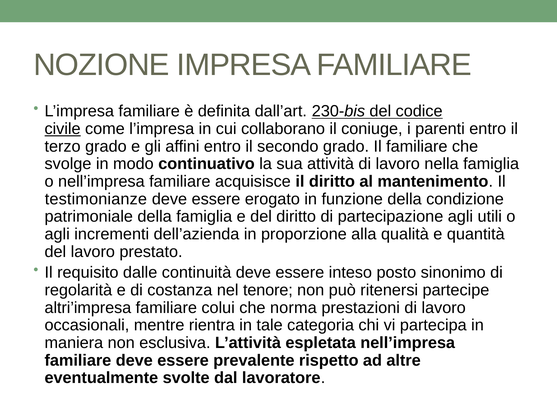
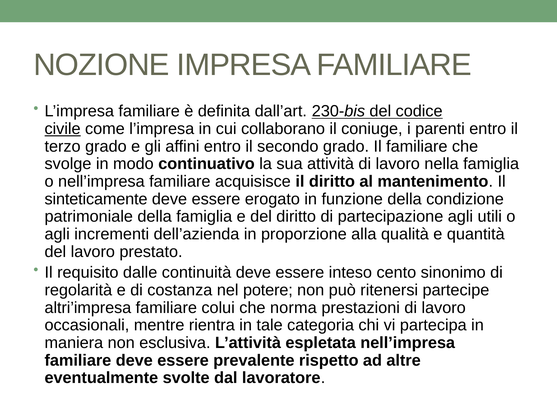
testimonianze: testimonianze -> sinteticamente
posto: posto -> cento
tenore: tenore -> potere
